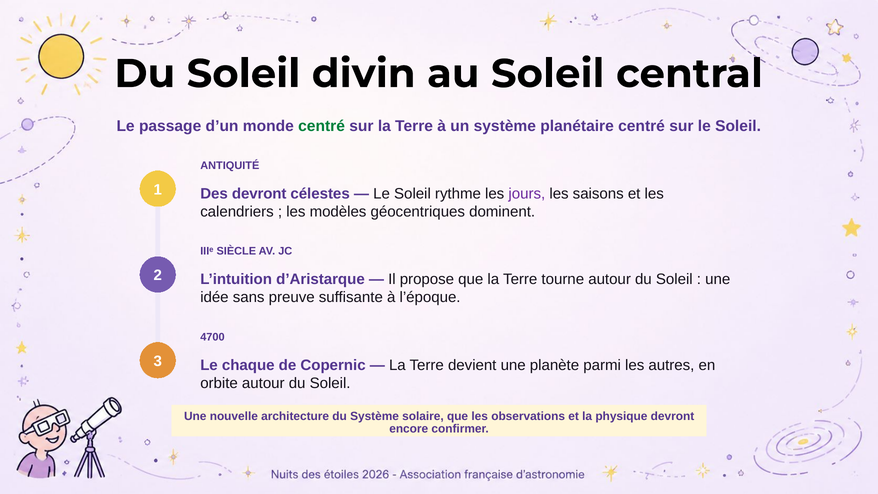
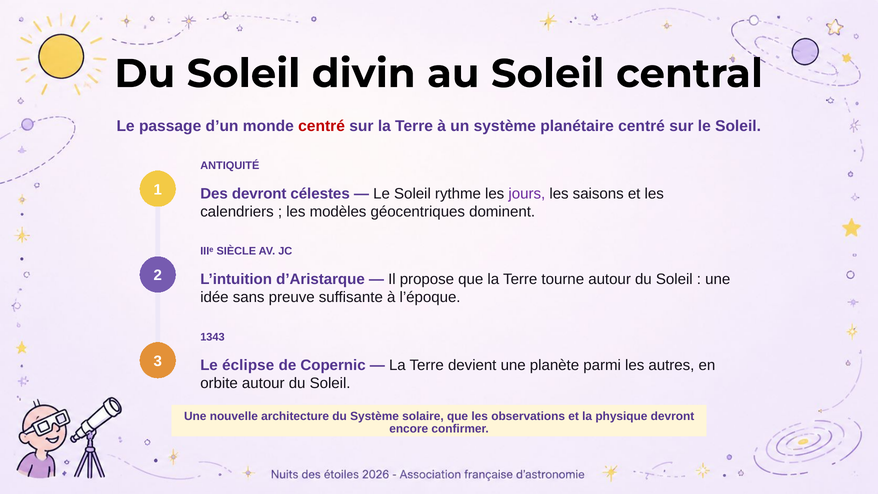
centré at (322, 126) colour: green -> red
4700: 4700 -> 1343
chaque: chaque -> éclipse
